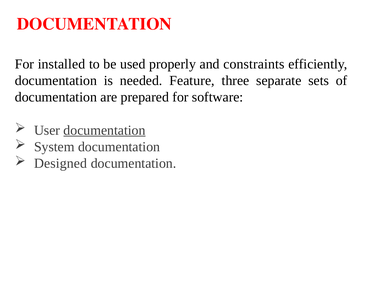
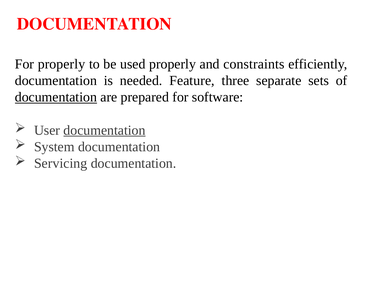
For installed: installed -> properly
documentation at (56, 97) underline: none -> present
Designed: Designed -> Servicing
